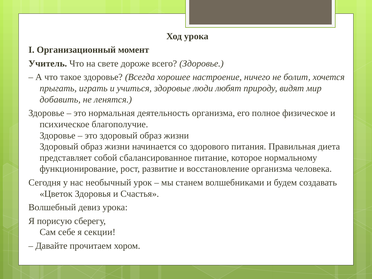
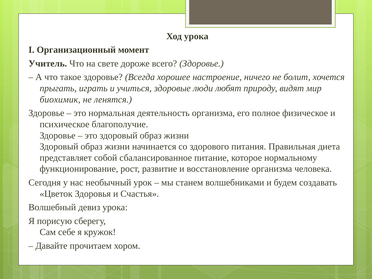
добавить: добавить -> биохимик
секции: секции -> кружок
